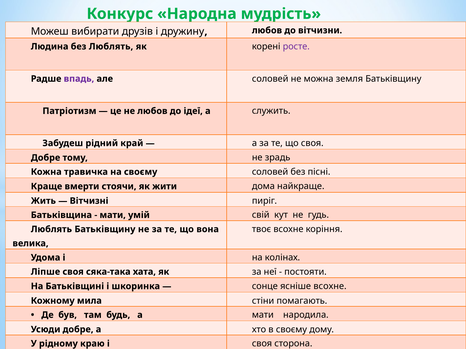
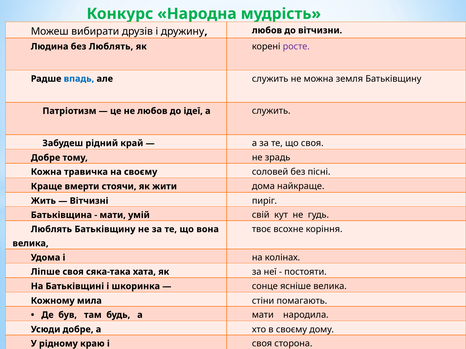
впадь colour: purple -> blue
але соловей: соловей -> служить
ясніше всохне: всохне -> велика
